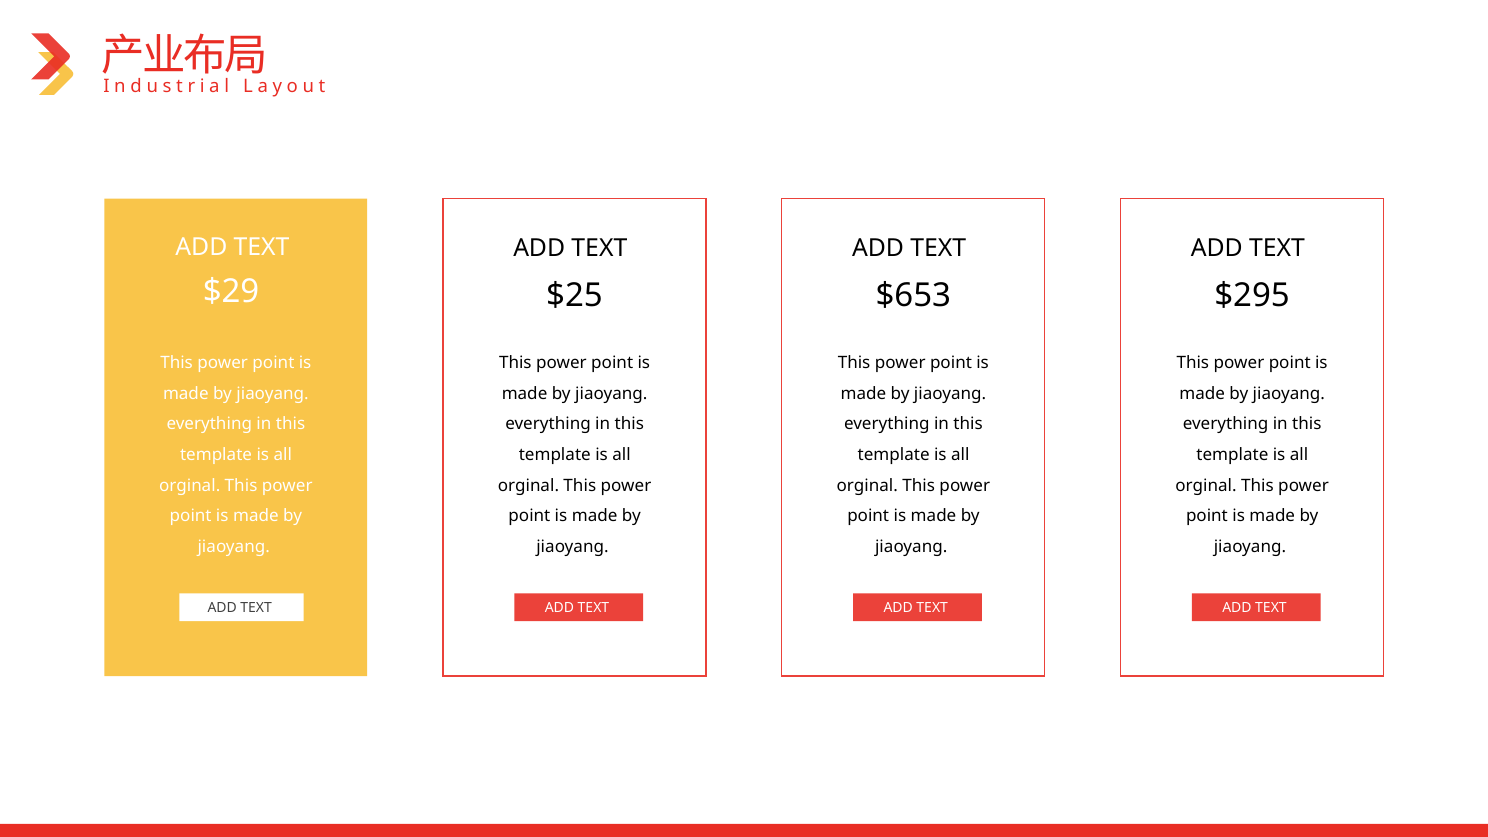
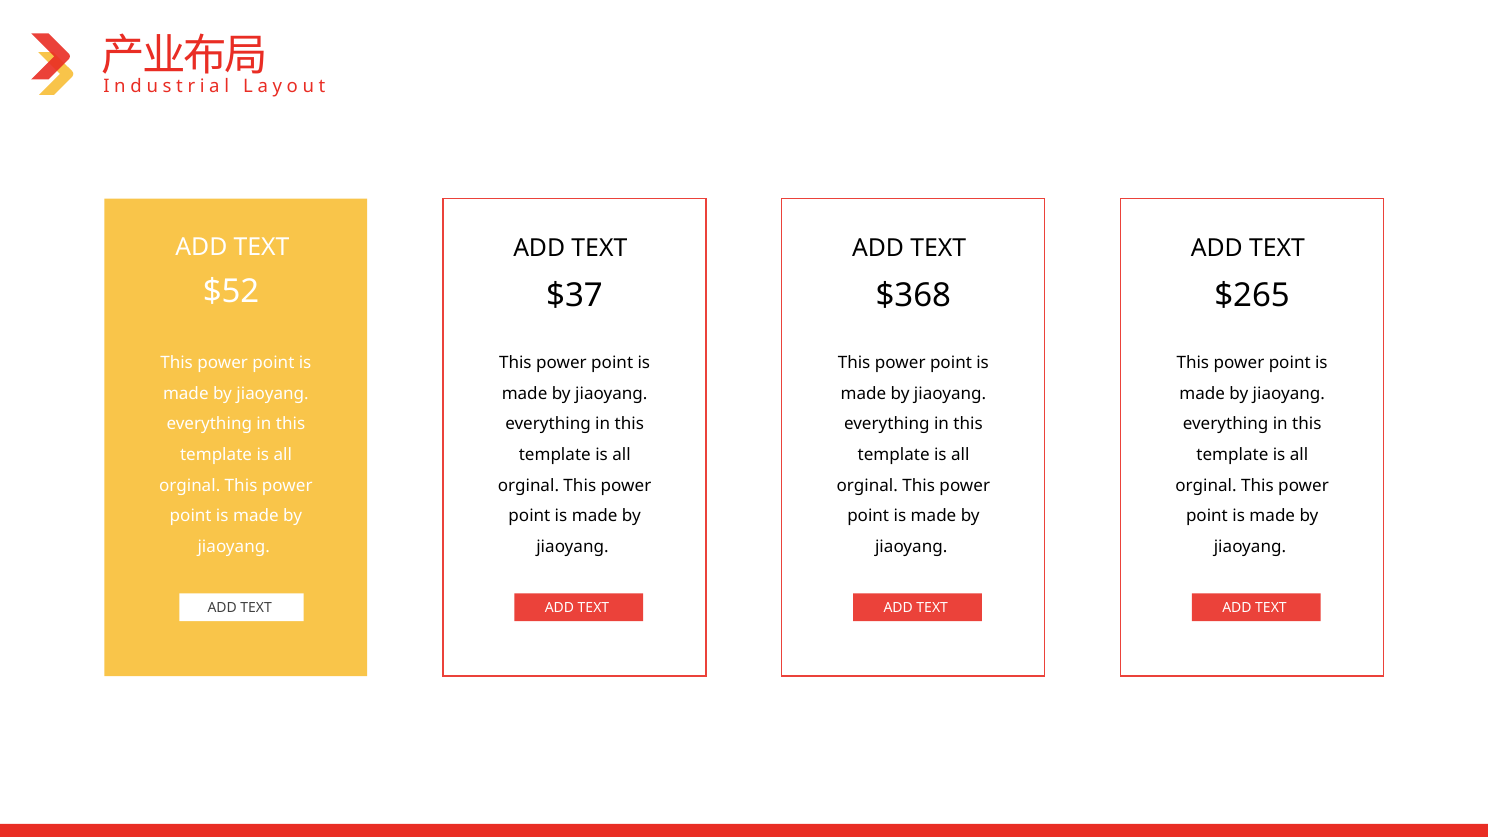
$29: $29 -> $52
$25: $25 -> $37
$653: $653 -> $368
$295: $295 -> $265
